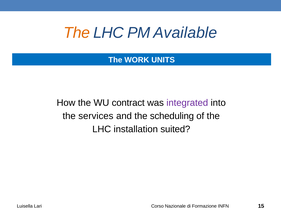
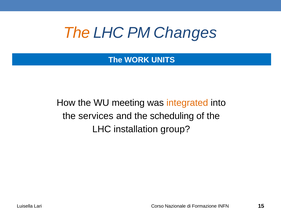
Available: Available -> Changes
contract: contract -> meeting
integrated colour: purple -> orange
suited: suited -> group
